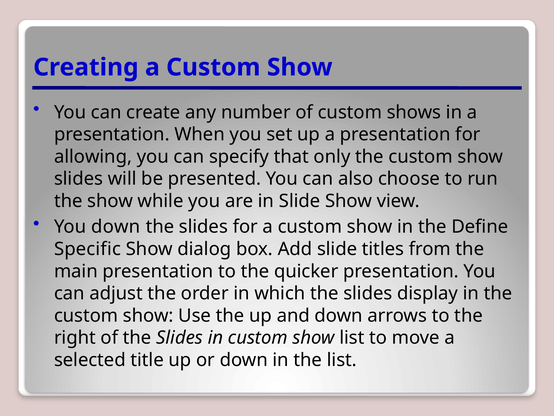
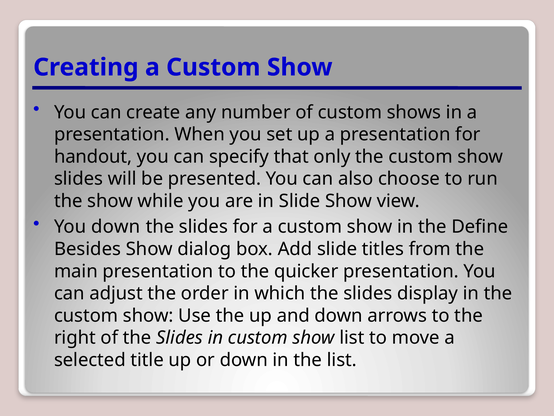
allowing: allowing -> handout
Specific: Specific -> Besides
